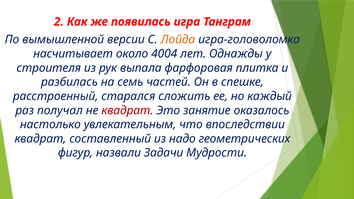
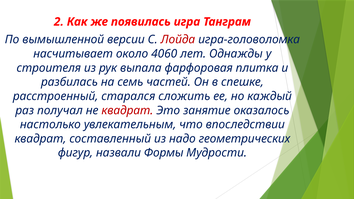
Лойда colour: orange -> red
4004: 4004 -> 4060
Задачи: Задачи -> Формы
